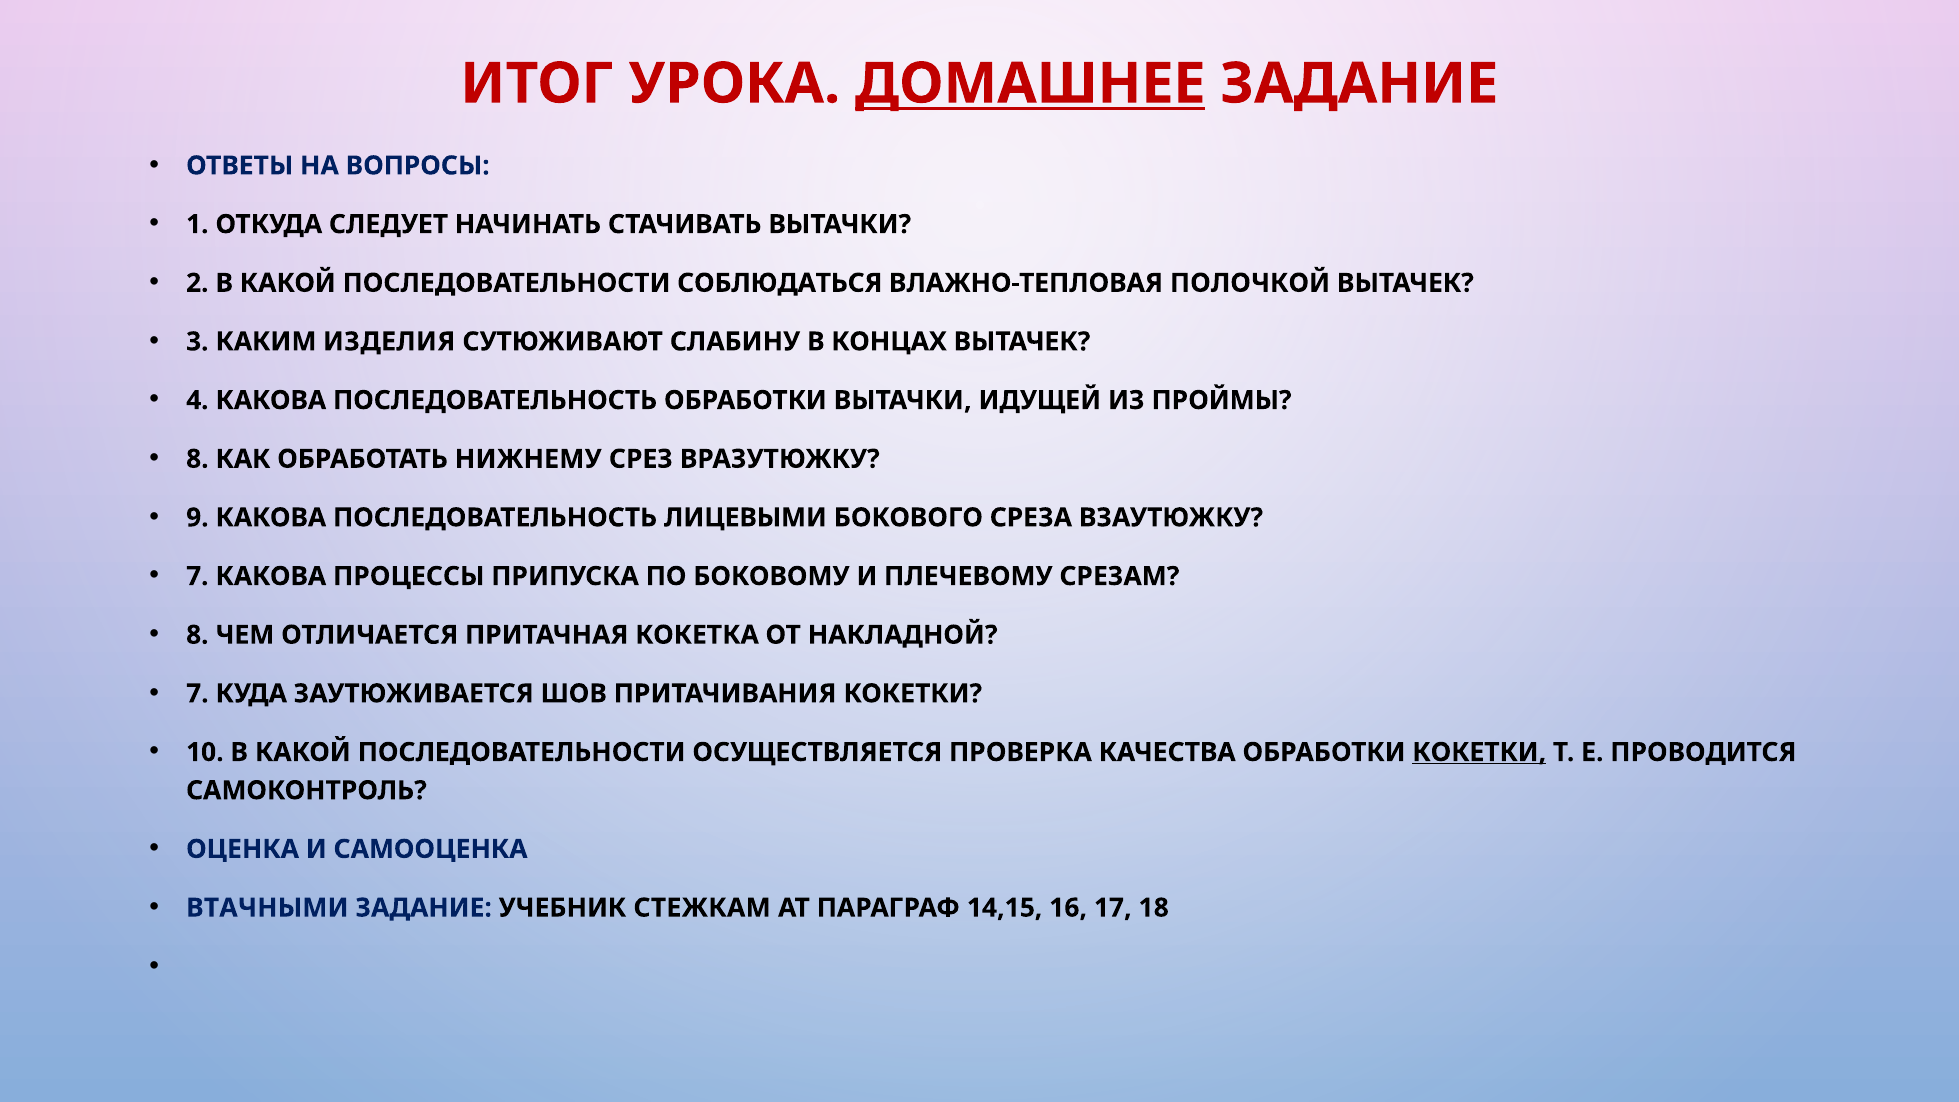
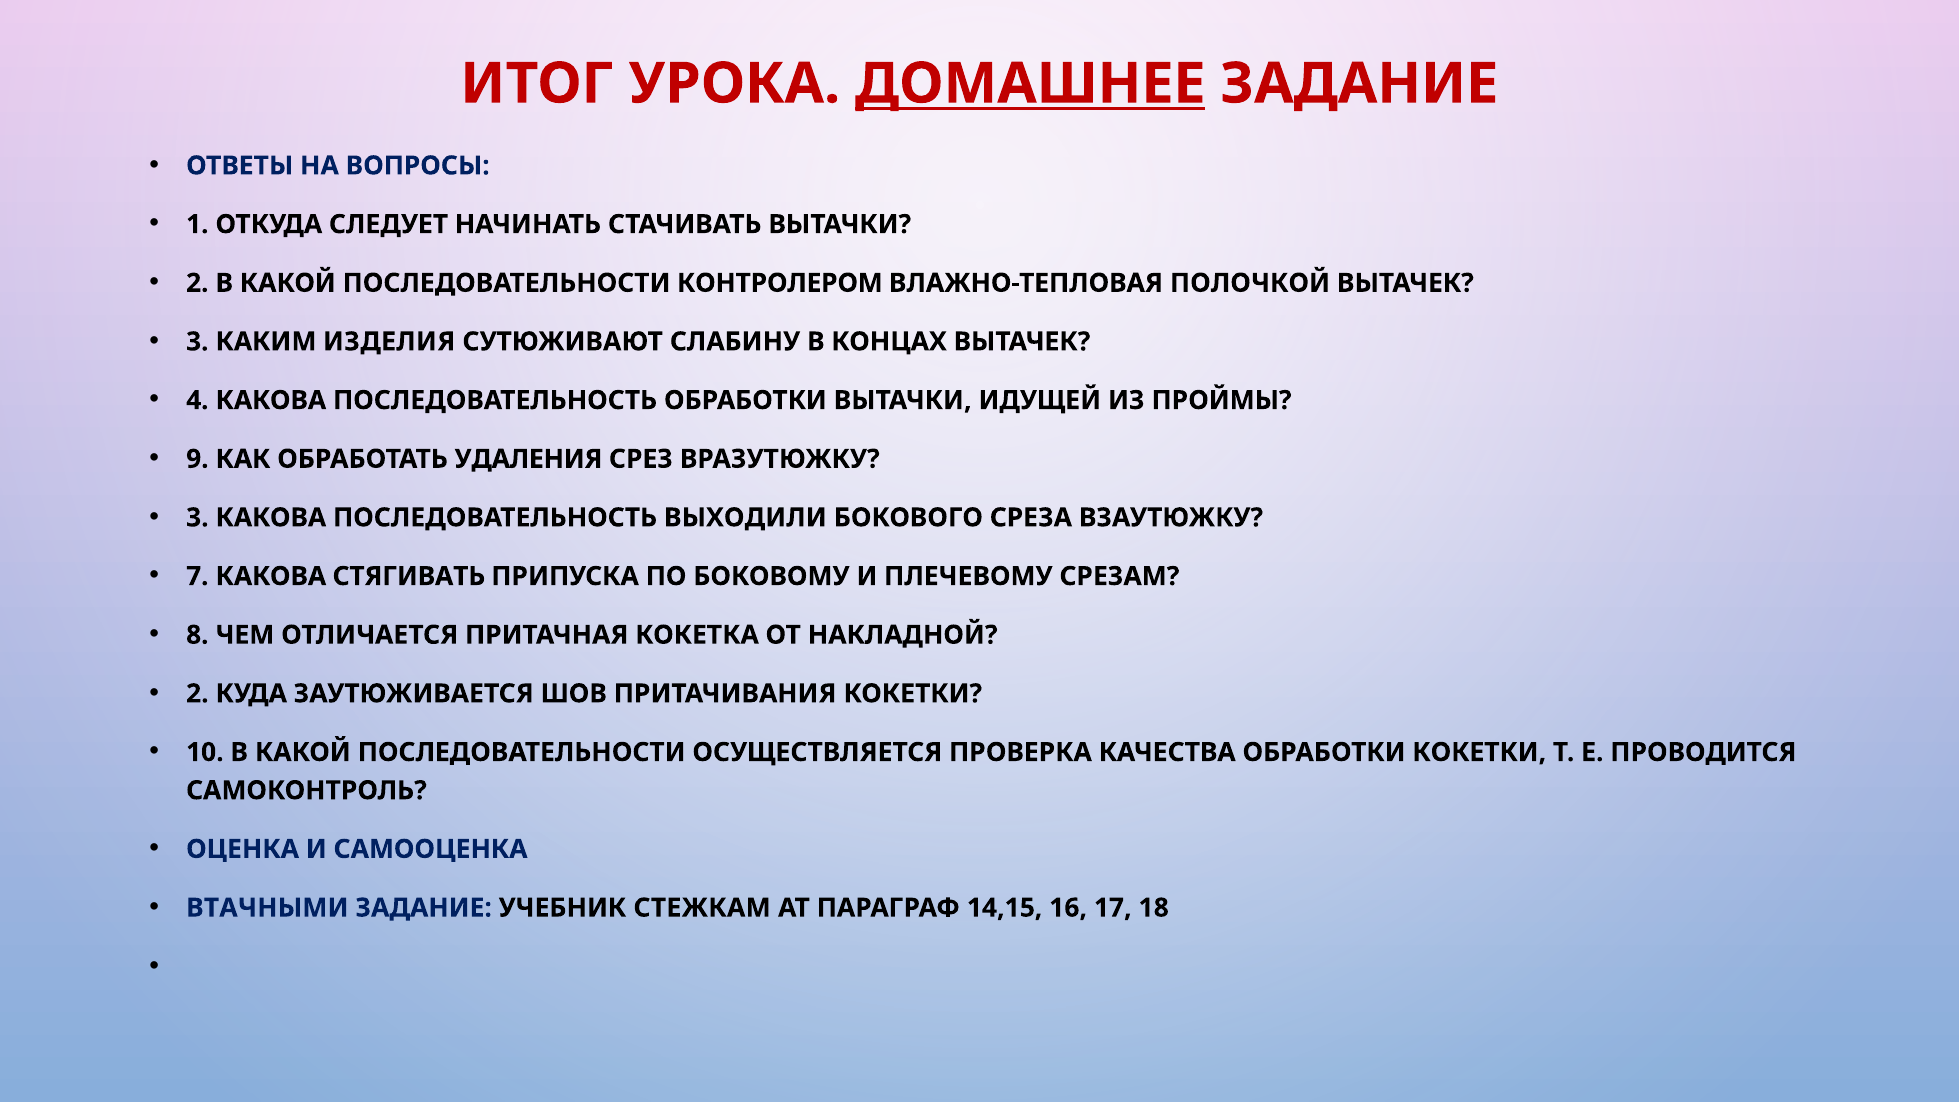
СОБЛЮДАТЬСЯ: СОБЛЮДАТЬСЯ -> КОНТРОЛЕРОМ
8 at (197, 459): 8 -> 9
НИЖНЕМУ: НИЖНЕМУ -> УДАЛЕНИЯ
9 at (197, 518): 9 -> 3
ЛИЦЕВЫМИ: ЛИЦЕВЫМИ -> ВЫХОДИЛИ
ПРОЦЕССЫ: ПРОЦЕССЫ -> СТЯГИВАТЬ
7 at (197, 694): 7 -> 2
КОКЕТКИ at (1479, 752) underline: present -> none
